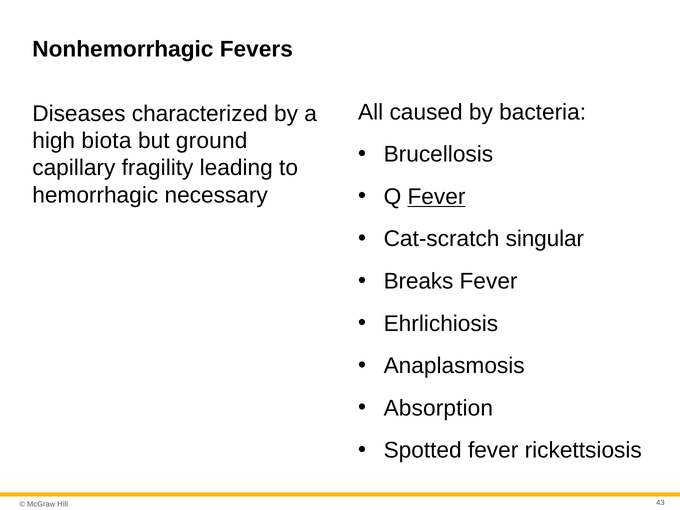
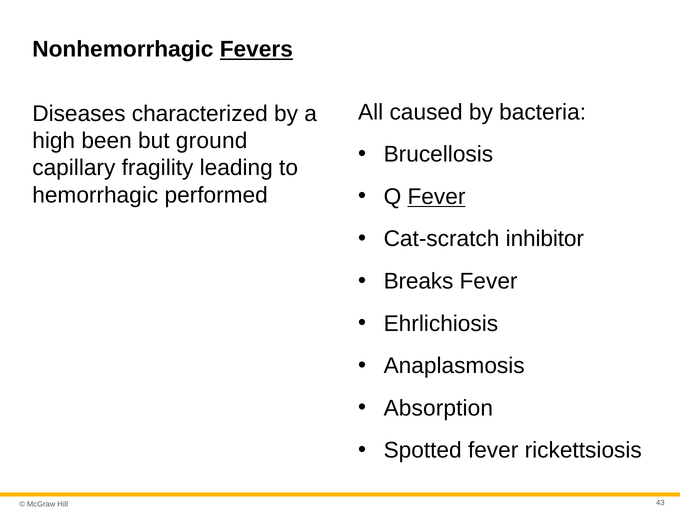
Fevers underline: none -> present
biota: biota -> been
necessary: necessary -> performed
singular: singular -> inhibitor
